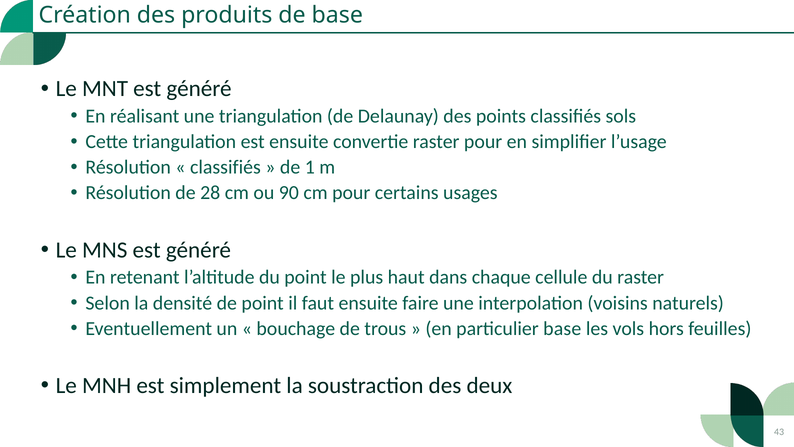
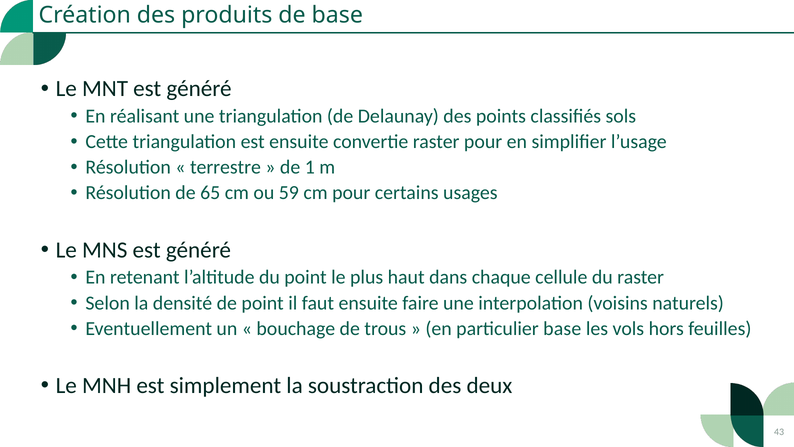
classifiés at (225, 167): classifiés -> terrestre
28: 28 -> 65
90: 90 -> 59
